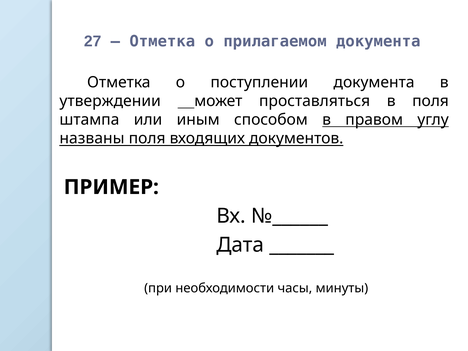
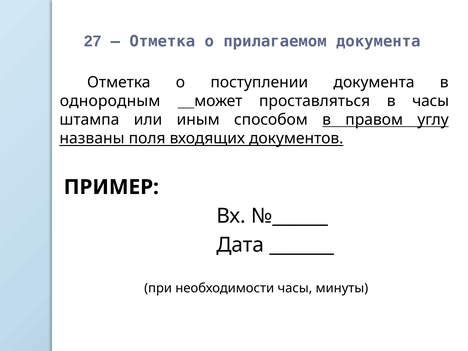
утверждении: утверждении -> однородным
в поля: поля -> часы
